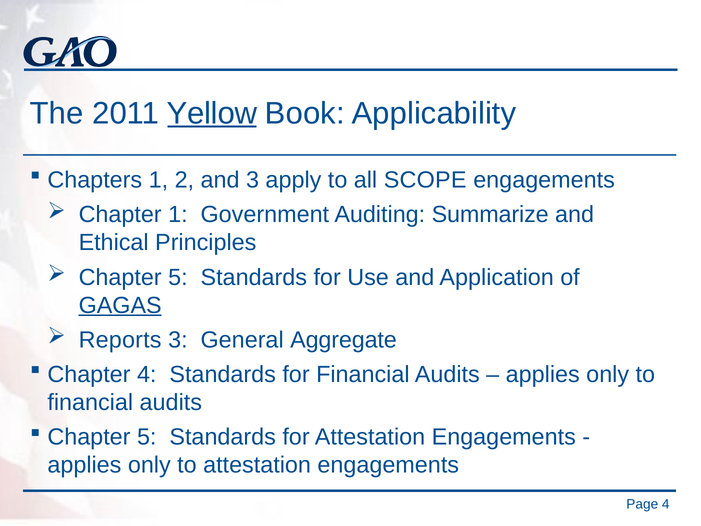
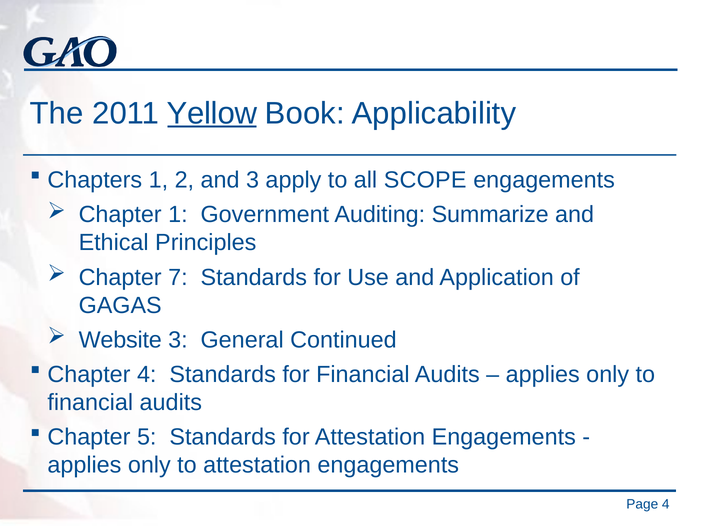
5 at (178, 277): 5 -> 7
GAGAS underline: present -> none
Reports: Reports -> Website
Aggregate: Aggregate -> Continued
